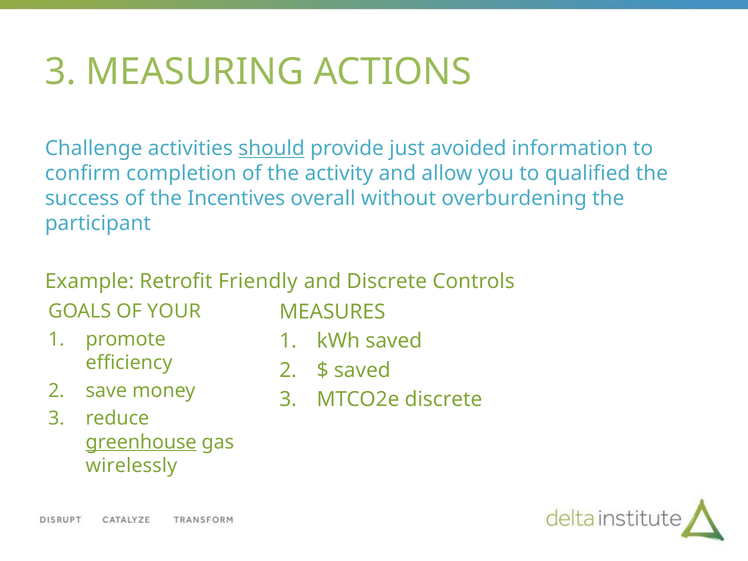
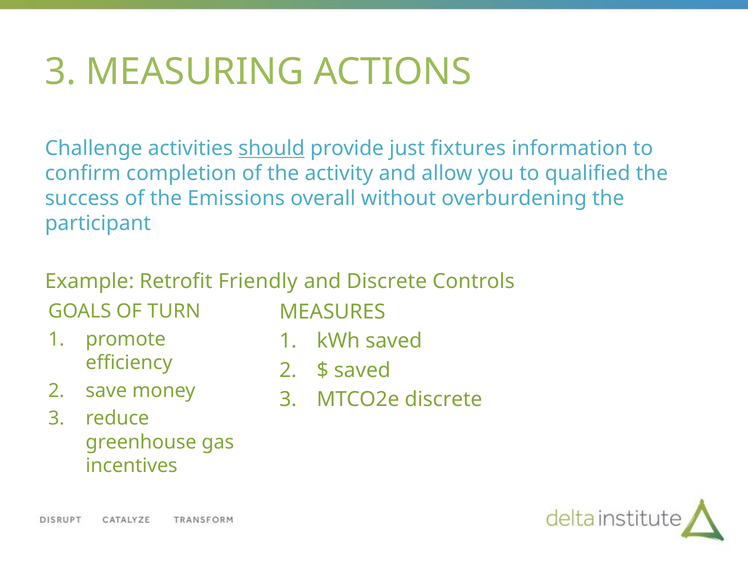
avoided: avoided -> fixtures
Incentives: Incentives -> Emissions
YOUR: YOUR -> TURN
greenhouse underline: present -> none
wirelessly: wirelessly -> incentives
